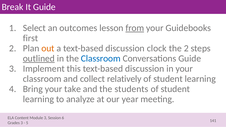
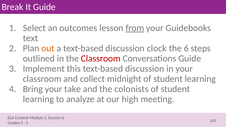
first: first -> text
the 2: 2 -> 6
outlined underline: present -> none
Classroom at (101, 59) colour: blue -> red
relatively: relatively -> midnight
students: students -> colonists
year: year -> high
